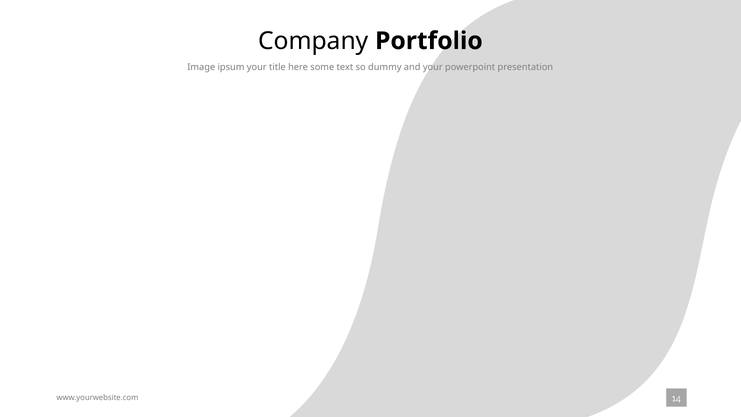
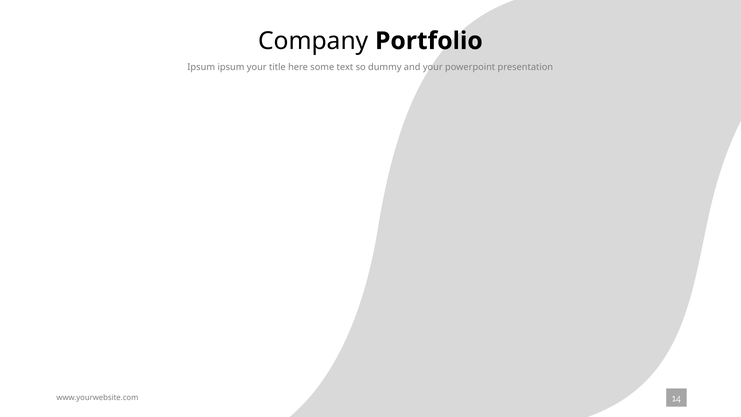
Image at (201, 67): Image -> Ipsum
